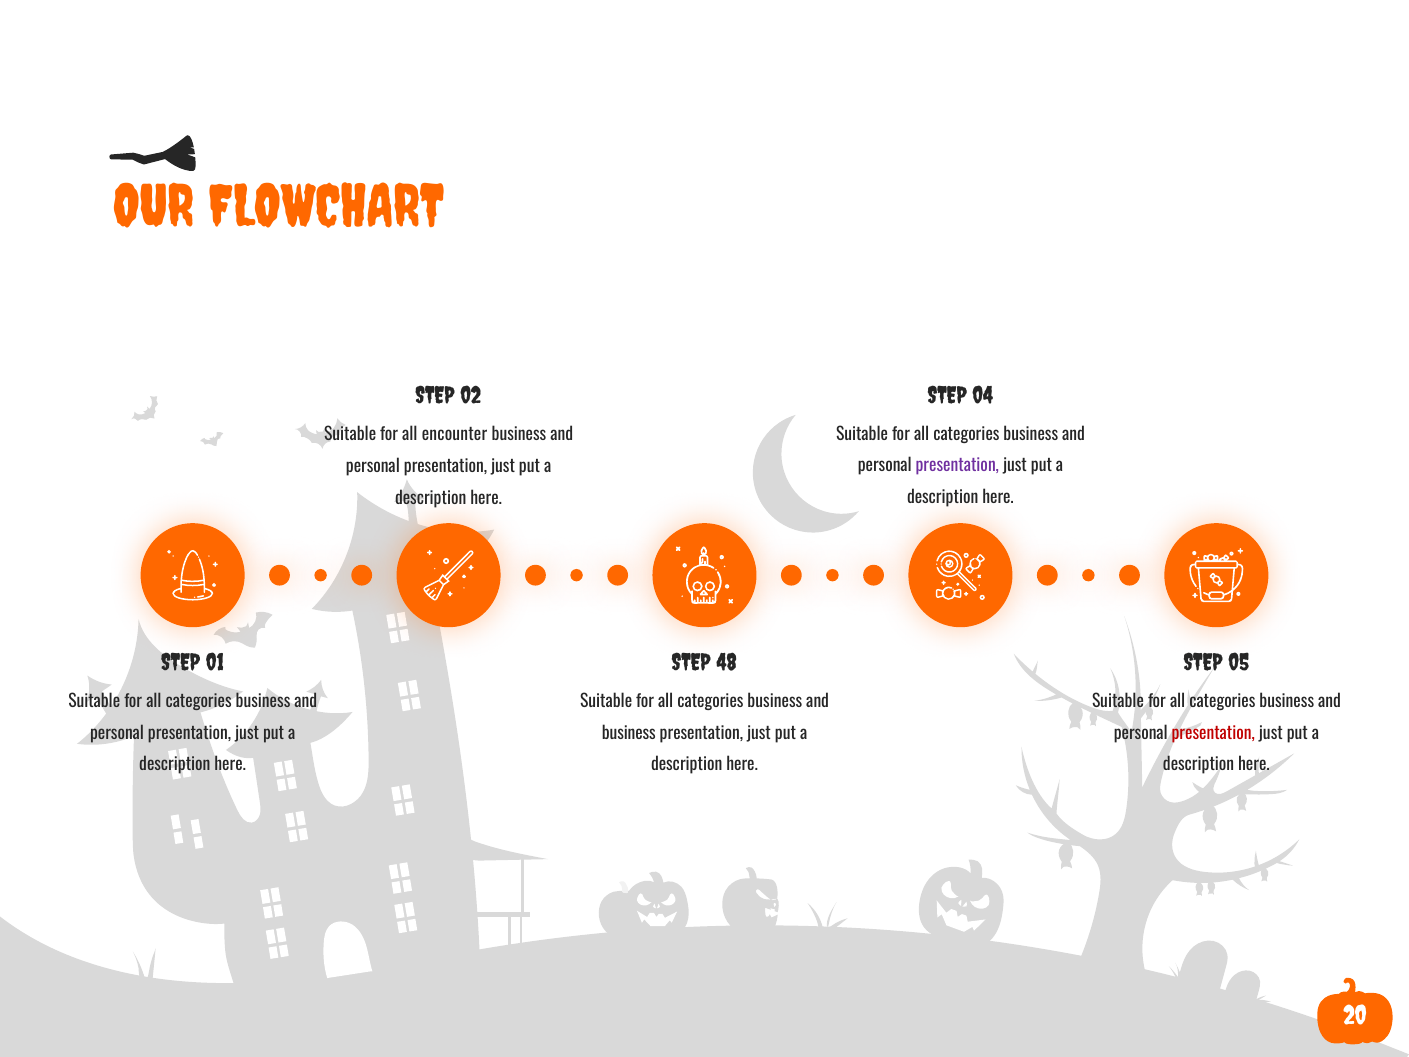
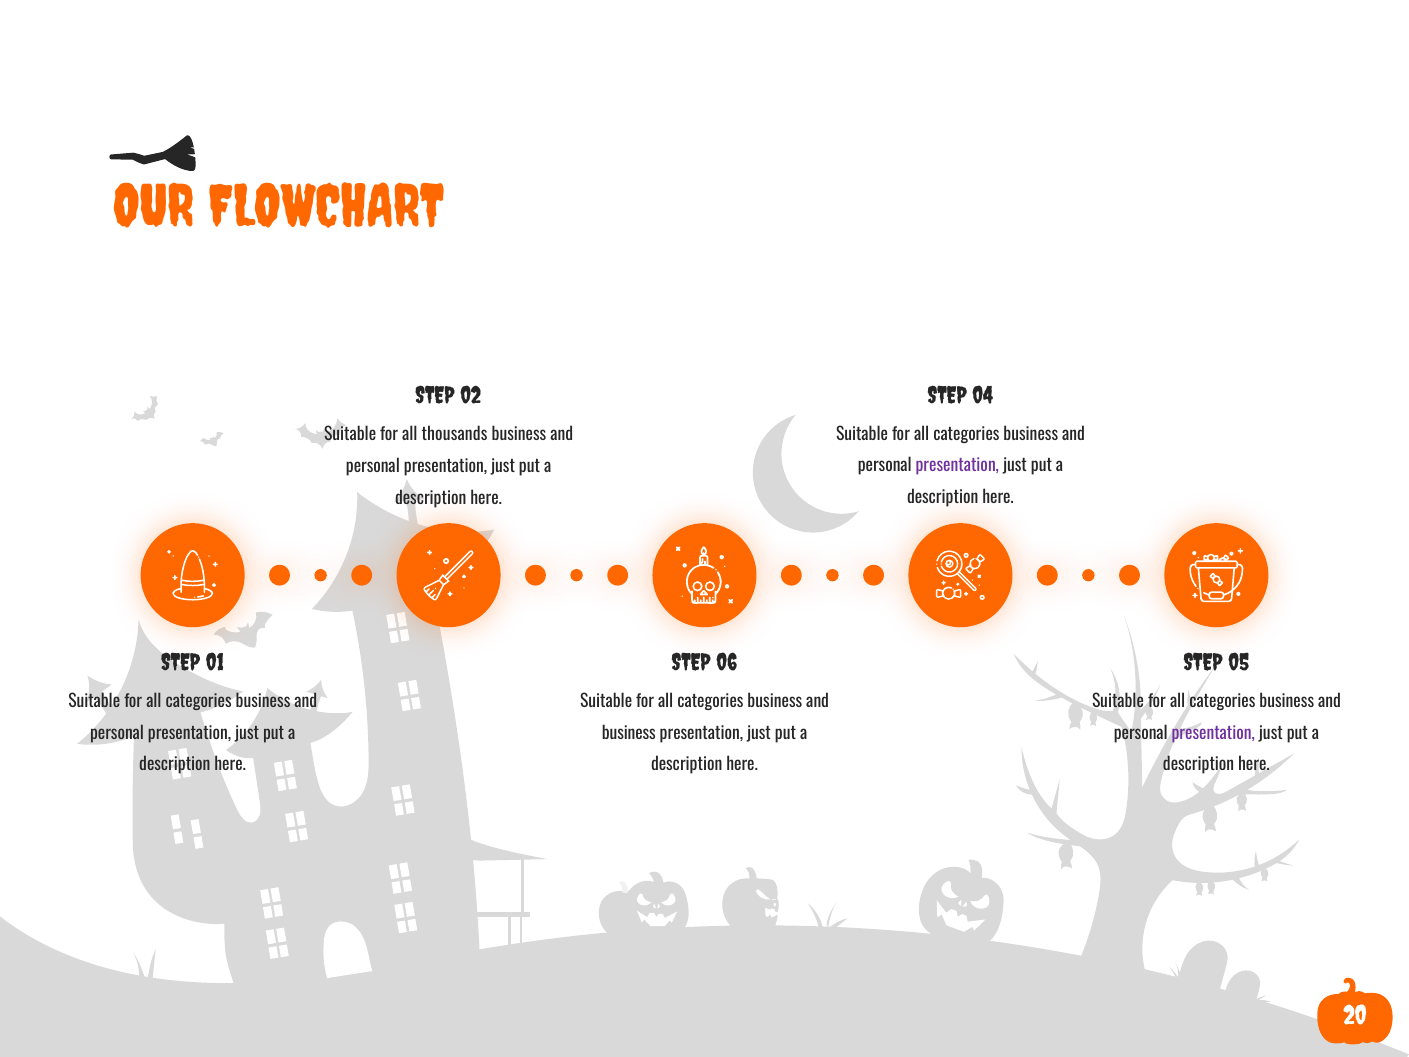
encounter: encounter -> thousands
48: 48 -> 06
presentation at (1213, 733) colour: red -> purple
